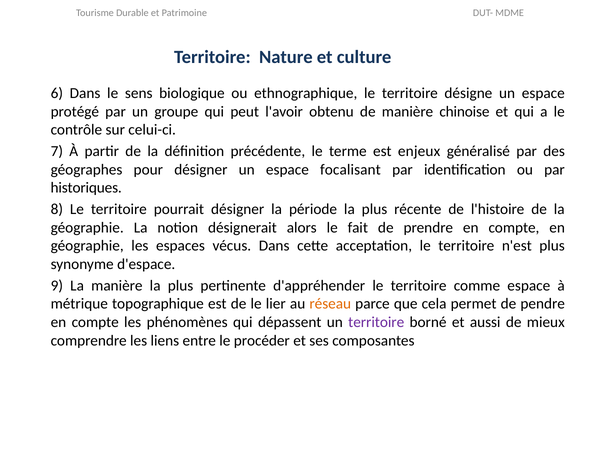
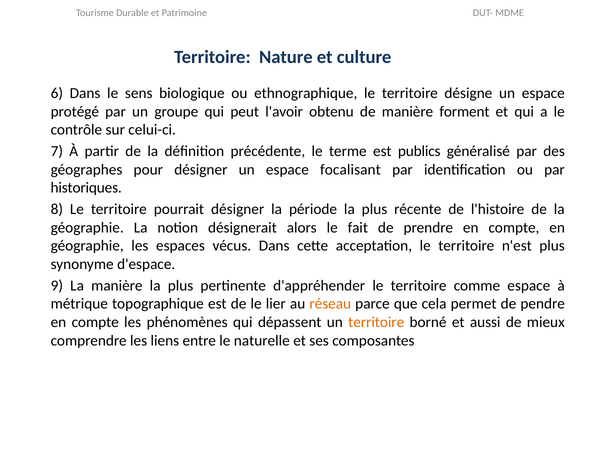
chinoise: chinoise -> forment
enjeux: enjeux -> publics
territoire at (376, 322) colour: purple -> orange
procéder: procéder -> naturelle
